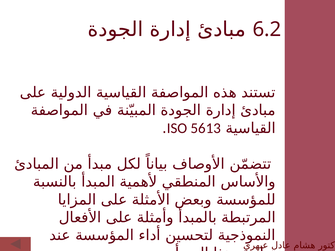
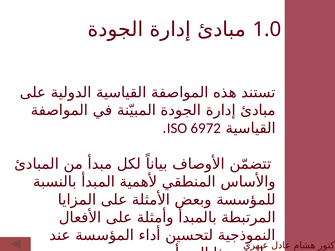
6.2: 6.2 -> 1.0
5613: 5613 -> 6972
